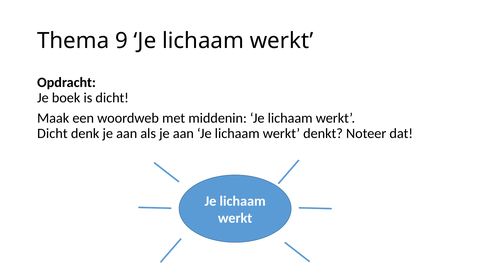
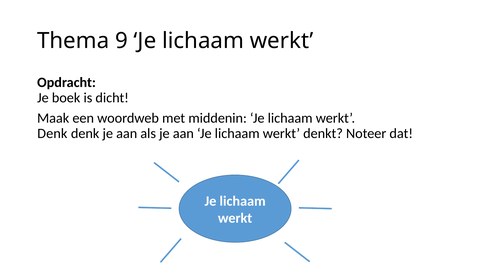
Dicht at (52, 133): Dicht -> Denk
